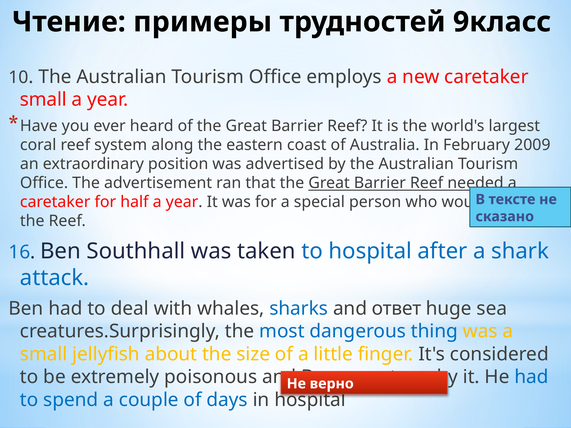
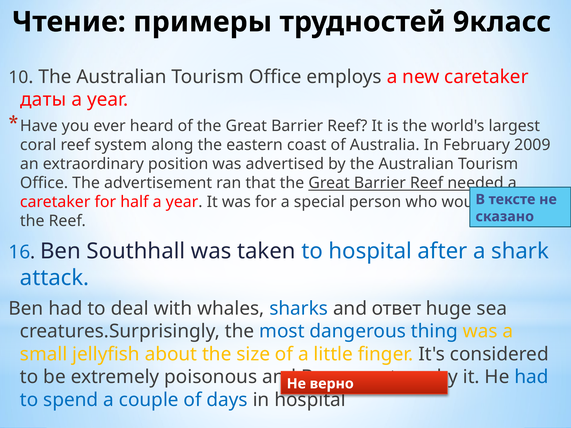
small at (43, 100): small -> даты
